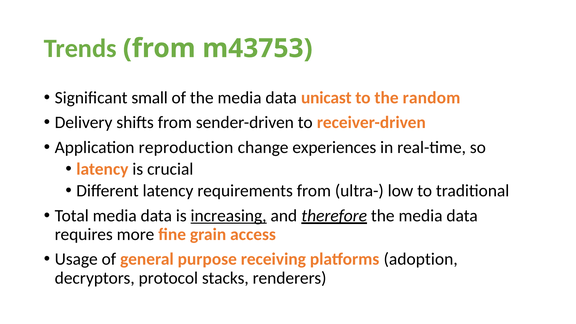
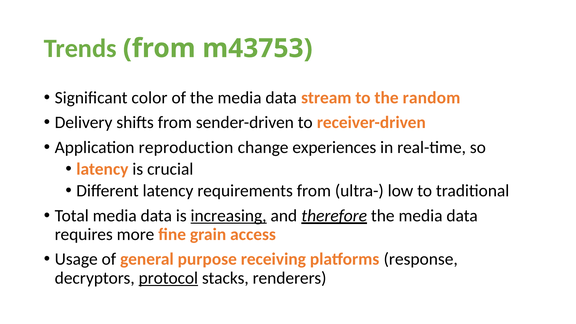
small: small -> color
unicast: unicast -> stream
adoption: adoption -> response
protocol underline: none -> present
